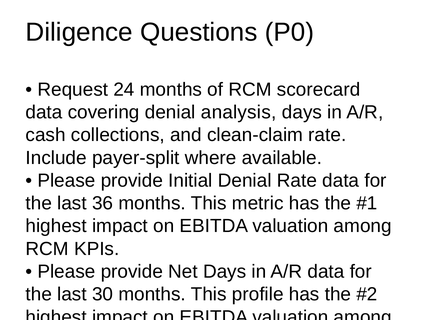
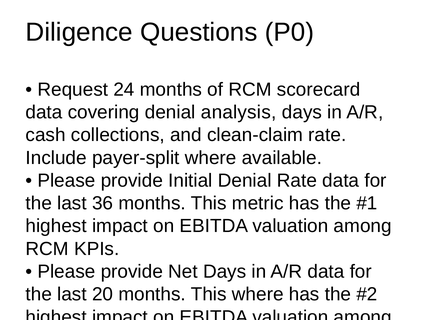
30: 30 -> 20
This profile: profile -> where
